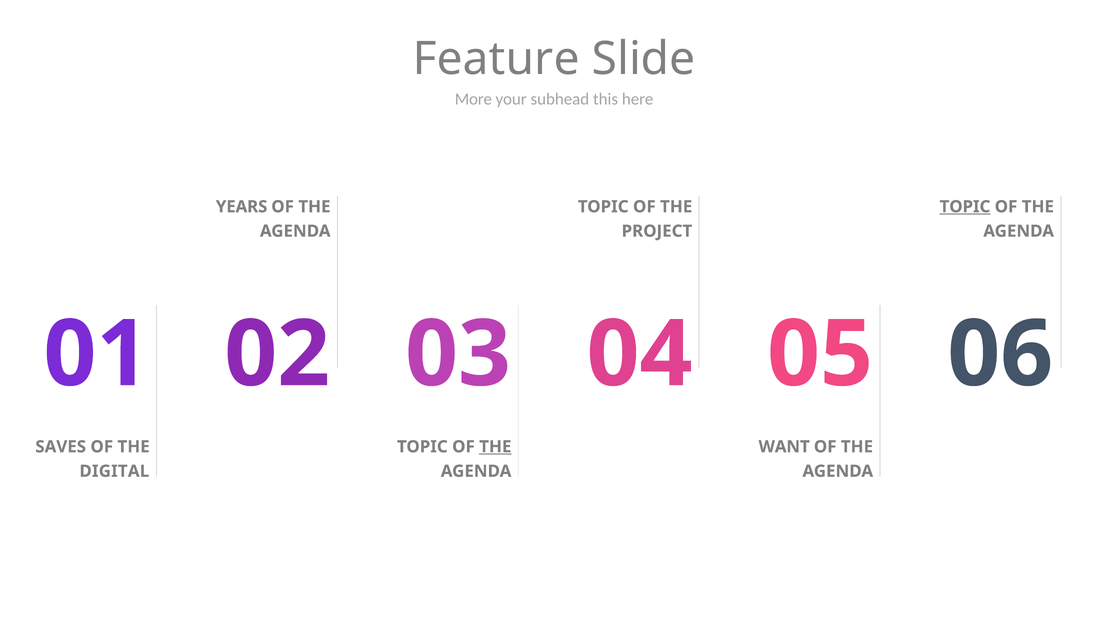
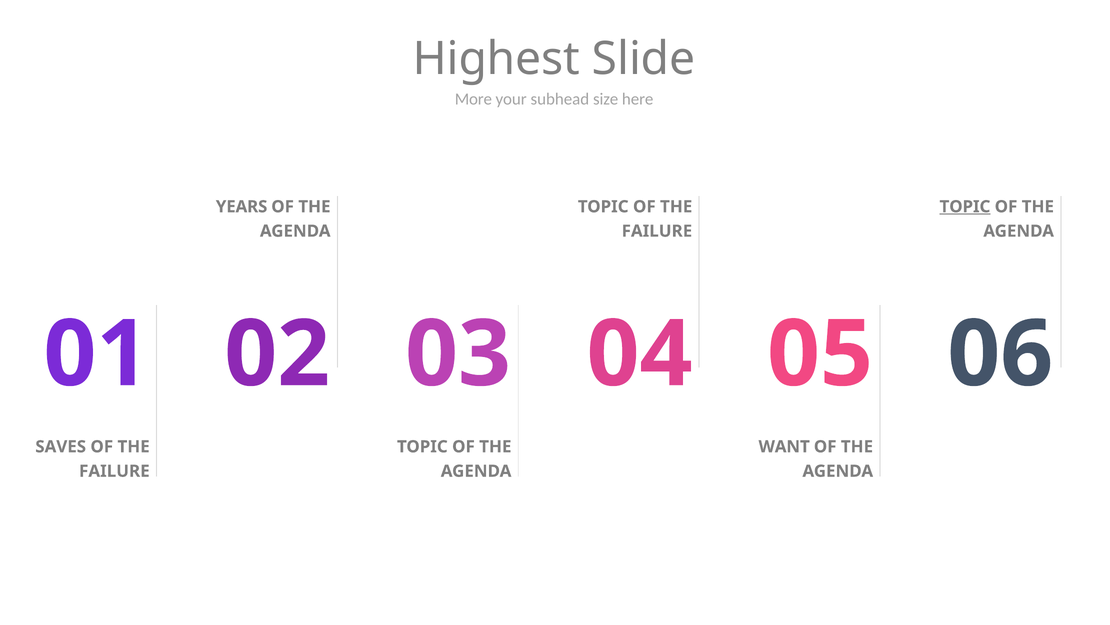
Feature: Feature -> Highest
this: this -> size
PROJECT at (657, 231): PROJECT -> FAILURE
THE at (495, 446) underline: present -> none
DIGITAL at (114, 471): DIGITAL -> FAILURE
